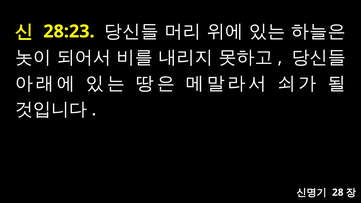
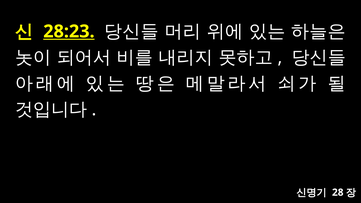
28:23 underline: none -> present
